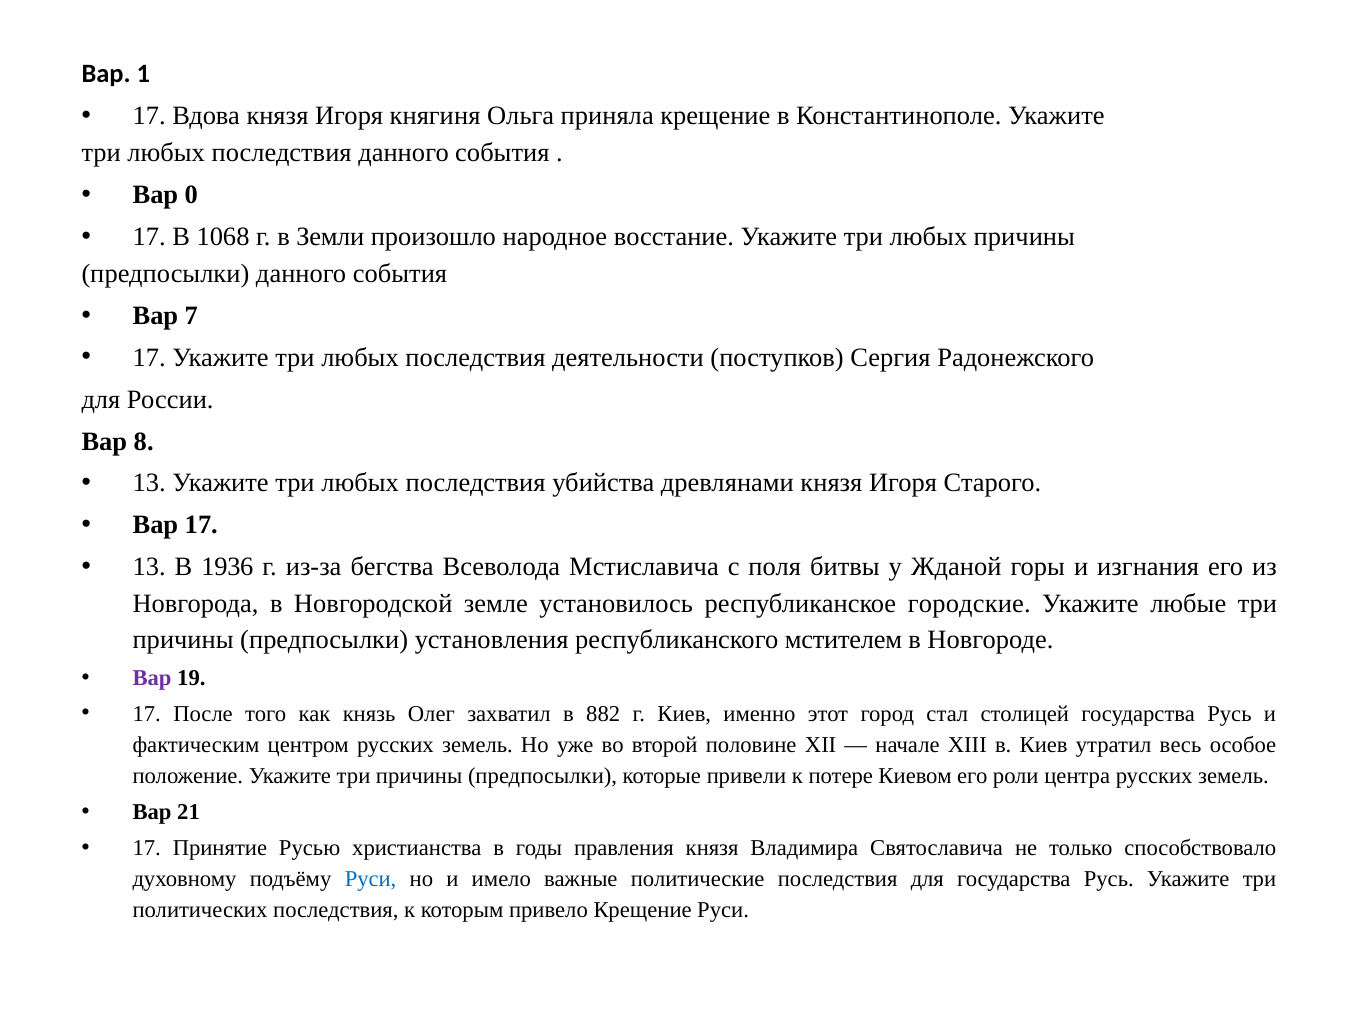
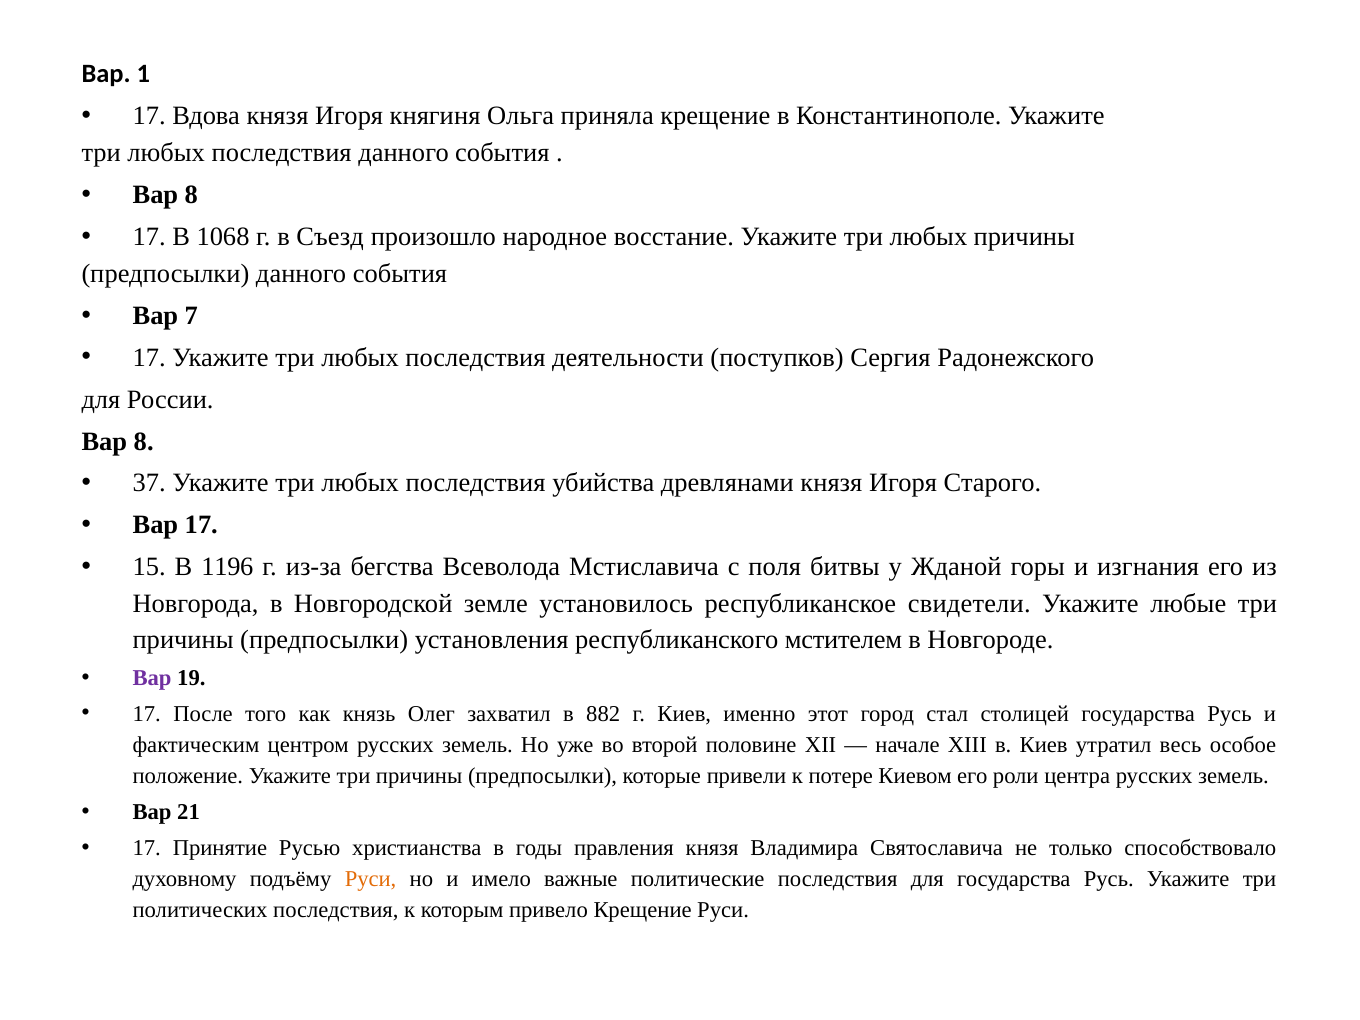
0 at (191, 195): 0 -> 8
Земли: Земли -> Съезд
13 at (149, 483): 13 -> 37
13 at (149, 567): 13 -> 15
1936: 1936 -> 1196
городские: городские -> свидетели
Руси at (371, 879) colour: blue -> orange
